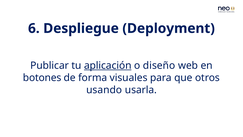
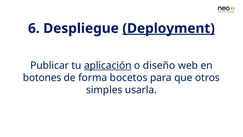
Deployment underline: none -> present
visuales: visuales -> bocetos
usando: usando -> simples
